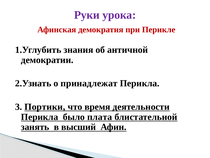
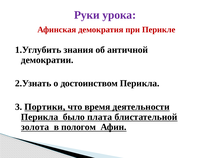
принадлежат: принадлежат -> достоинством
занять: занять -> золота
высший: высший -> пологом
